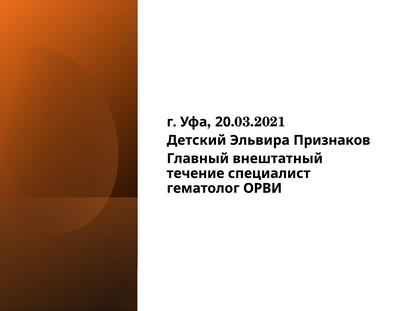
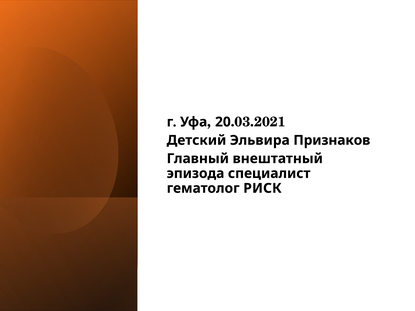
течение: течение -> эпизода
ОРВИ: ОРВИ -> РИСК
